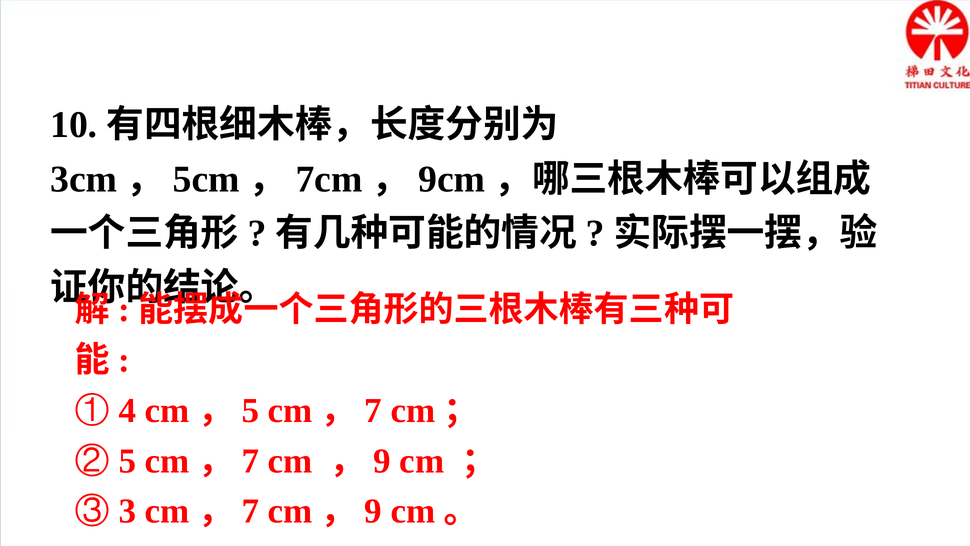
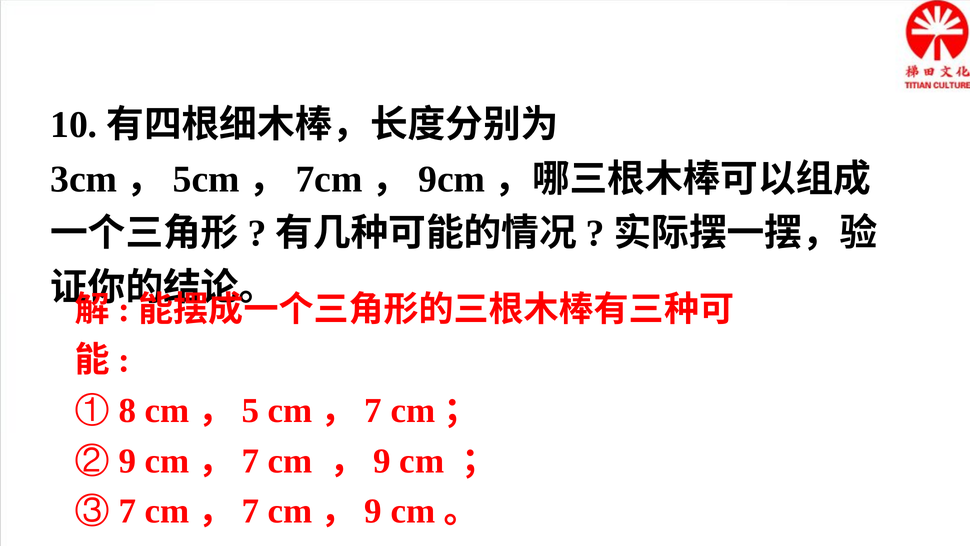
4: 4 -> 8
5: 5 -> 9
3: 3 -> 7
